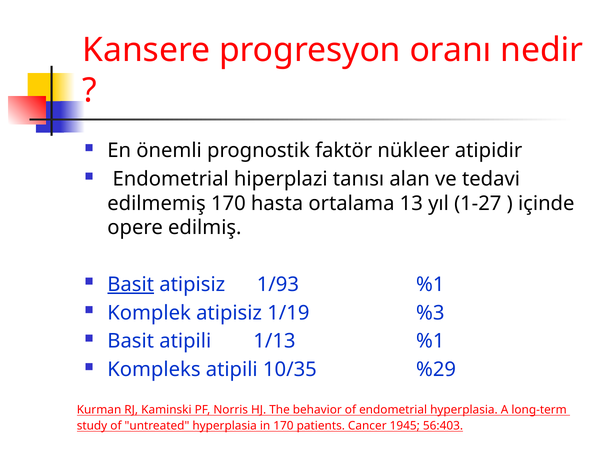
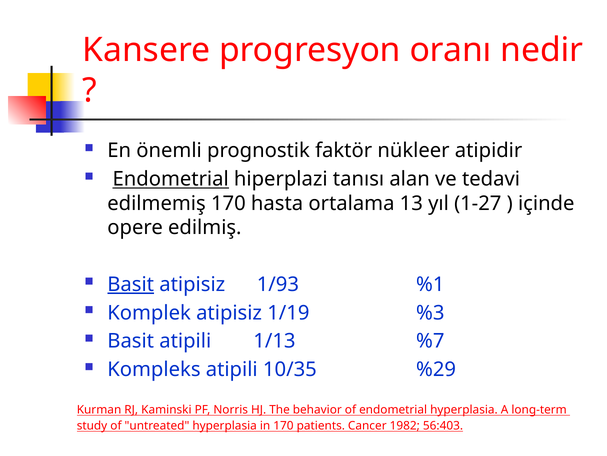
Endometrial at (171, 179) underline: none -> present
1/13 %1: %1 -> %7
1945: 1945 -> 1982
